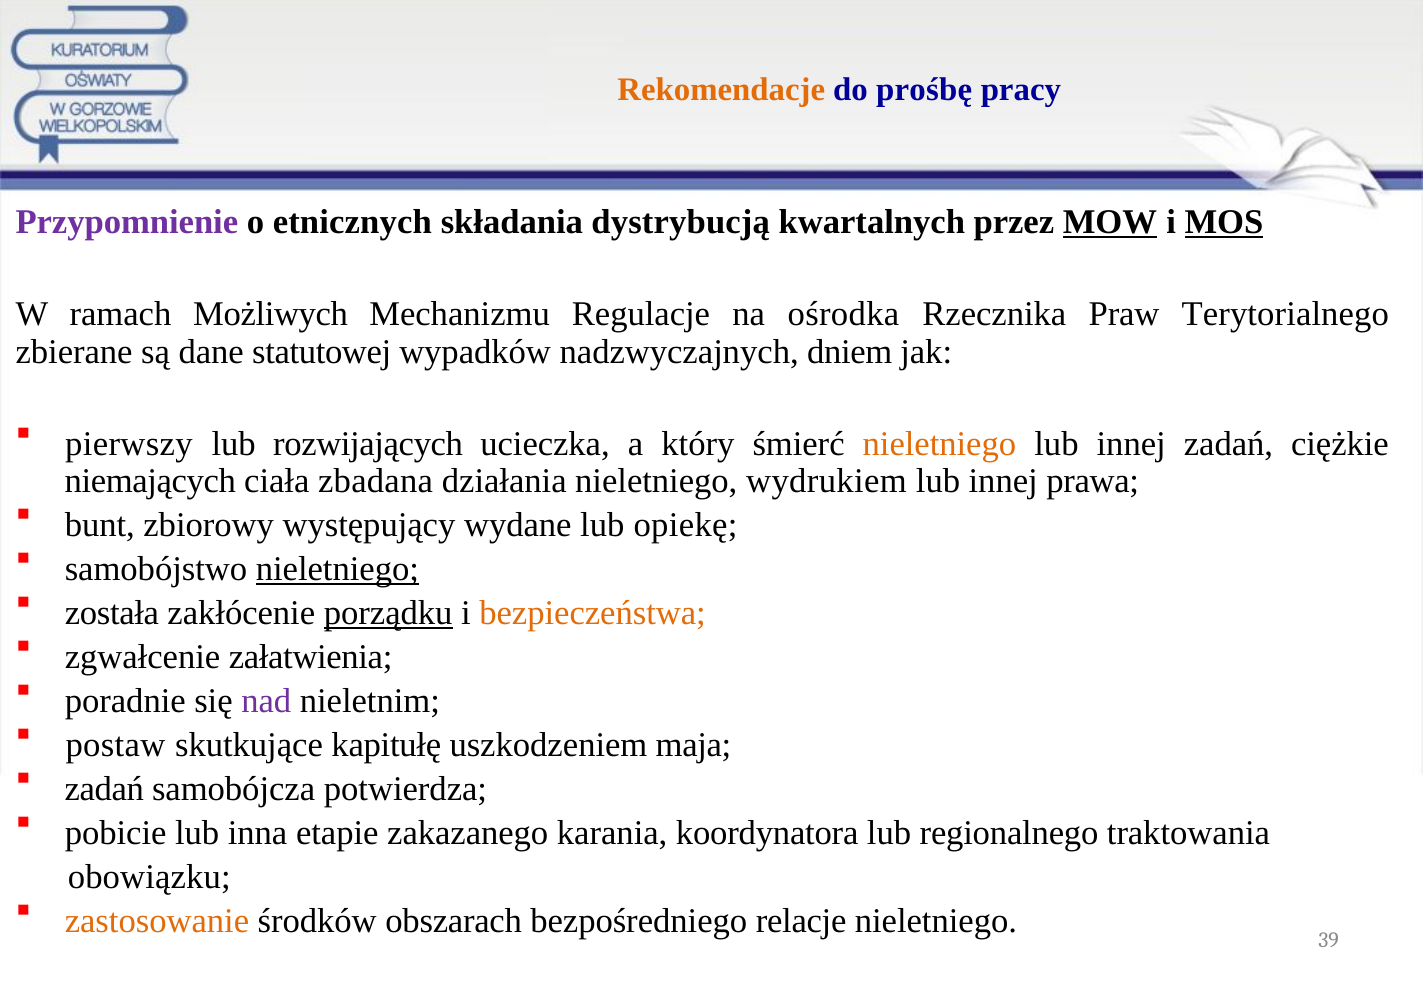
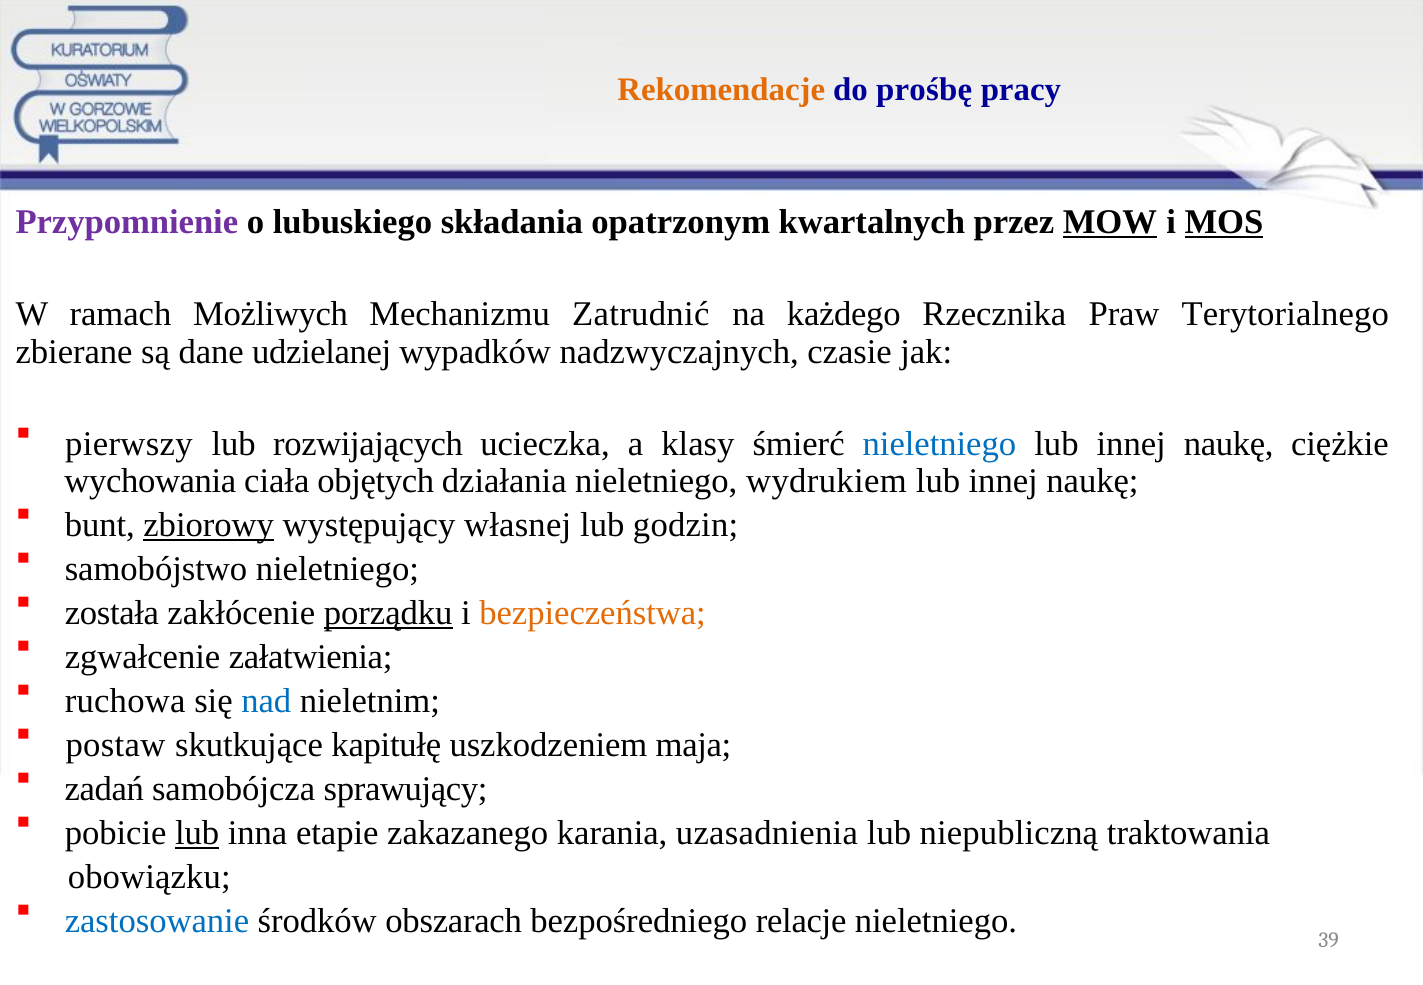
etnicznych: etnicznych -> lubuskiego
dystrybucją: dystrybucją -> opatrzonym
Regulacje: Regulacje -> Zatrudnić
ośrodka: ośrodka -> każdego
statutowej: statutowej -> udzielanej
dniem: dniem -> czasie
który: który -> klasy
nieletniego at (939, 444) colour: orange -> blue
zadań at (1228, 444): zadań -> naukę
niemających: niemających -> wychowania
zbadana: zbadana -> objętych
prawa at (1093, 481): prawa -> naukę
zbiorowy underline: none -> present
wydane: wydane -> własnej
opiekę: opiekę -> godzin
nieletniego at (337, 569) underline: present -> none
poradnie: poradnie -> ruchowa
nad colour: purple -> blue
potwierdza: potwierdza -> sprawujący
lub at (197, 833) underline: none -> present
koordynatora: koordynatora -> uzasadnienia
regionalnego: regionalnego -> niepubliczną
zastosowanie colour: orange -> blue
